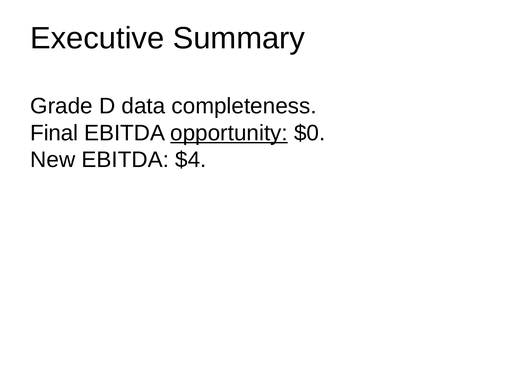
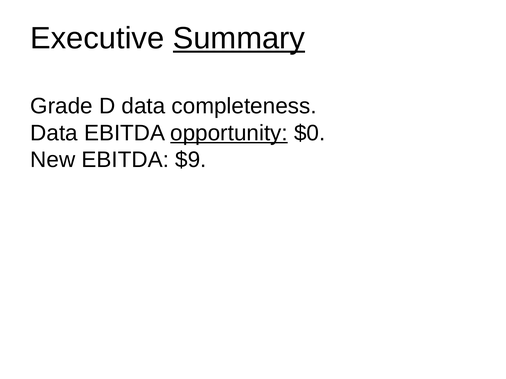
Summary underline: none -> present
Final at (54, 133): Final -> Data
$4: $4 -> $9
